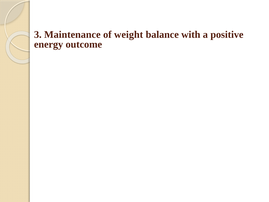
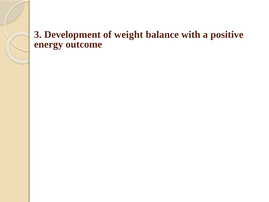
Maintenance: Maintenance -> Development
